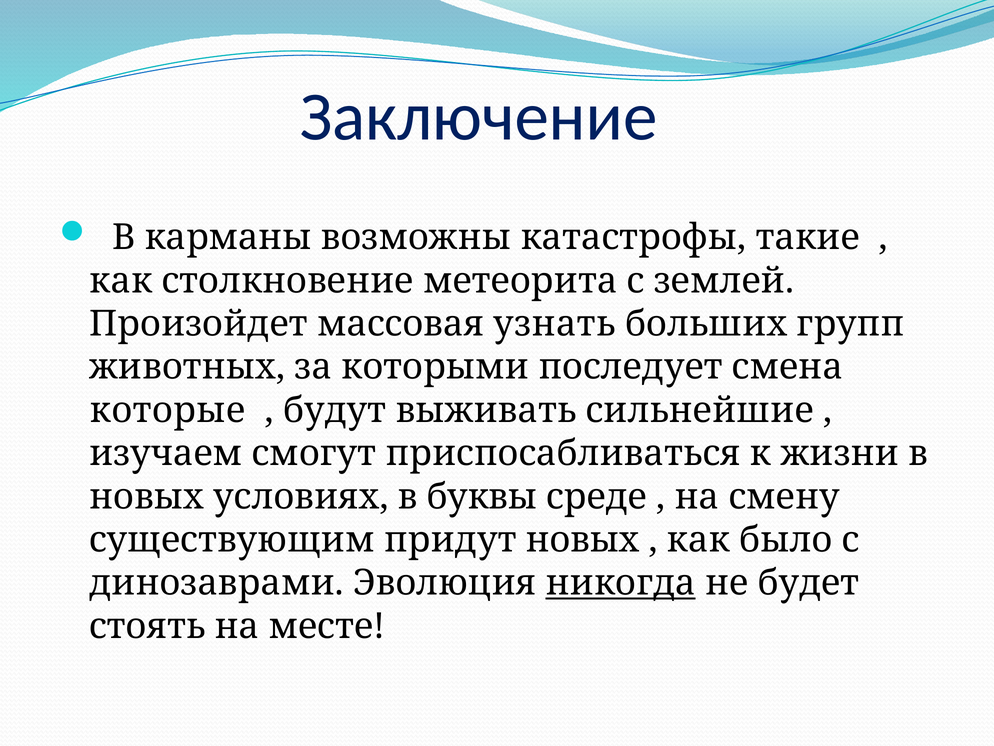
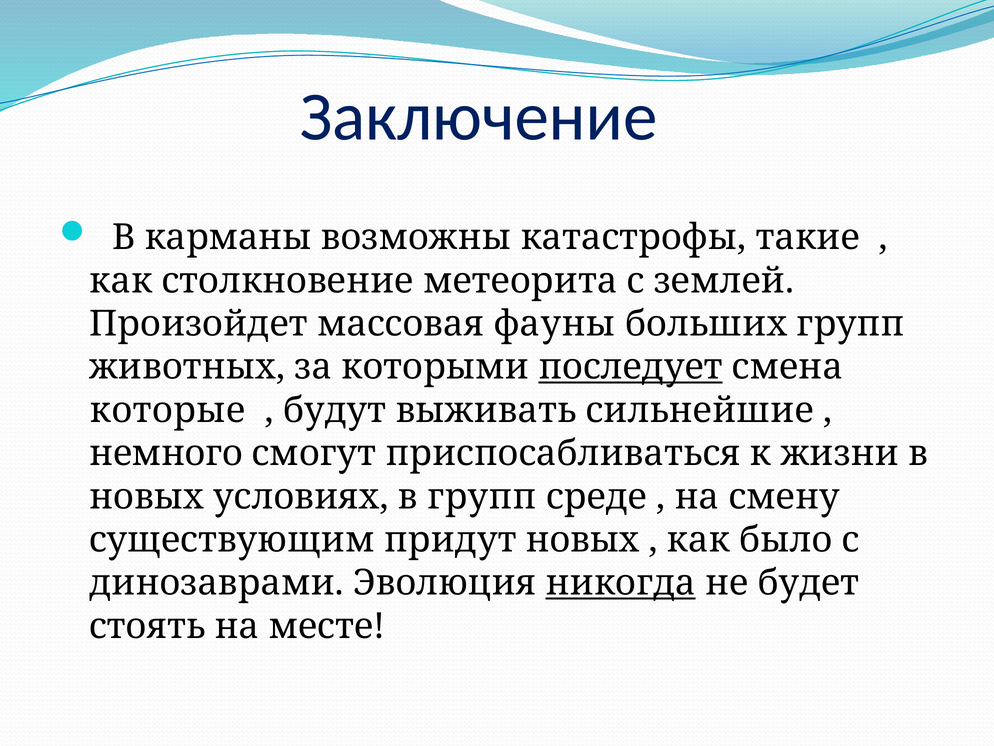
узнать: узнать -> фауны
последует underline: none -> present
изучаем: изучаем -> немного
в буквы: буквы -> групп
